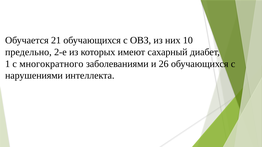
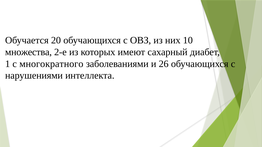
21: 21 -> 20
предельно: предельно -> множества
